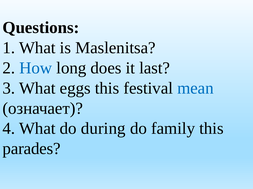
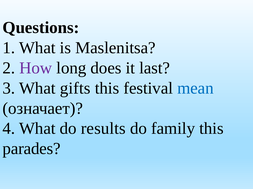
How colour: blue -> purple
eggs: eggs -> gifts
during: during -> results
